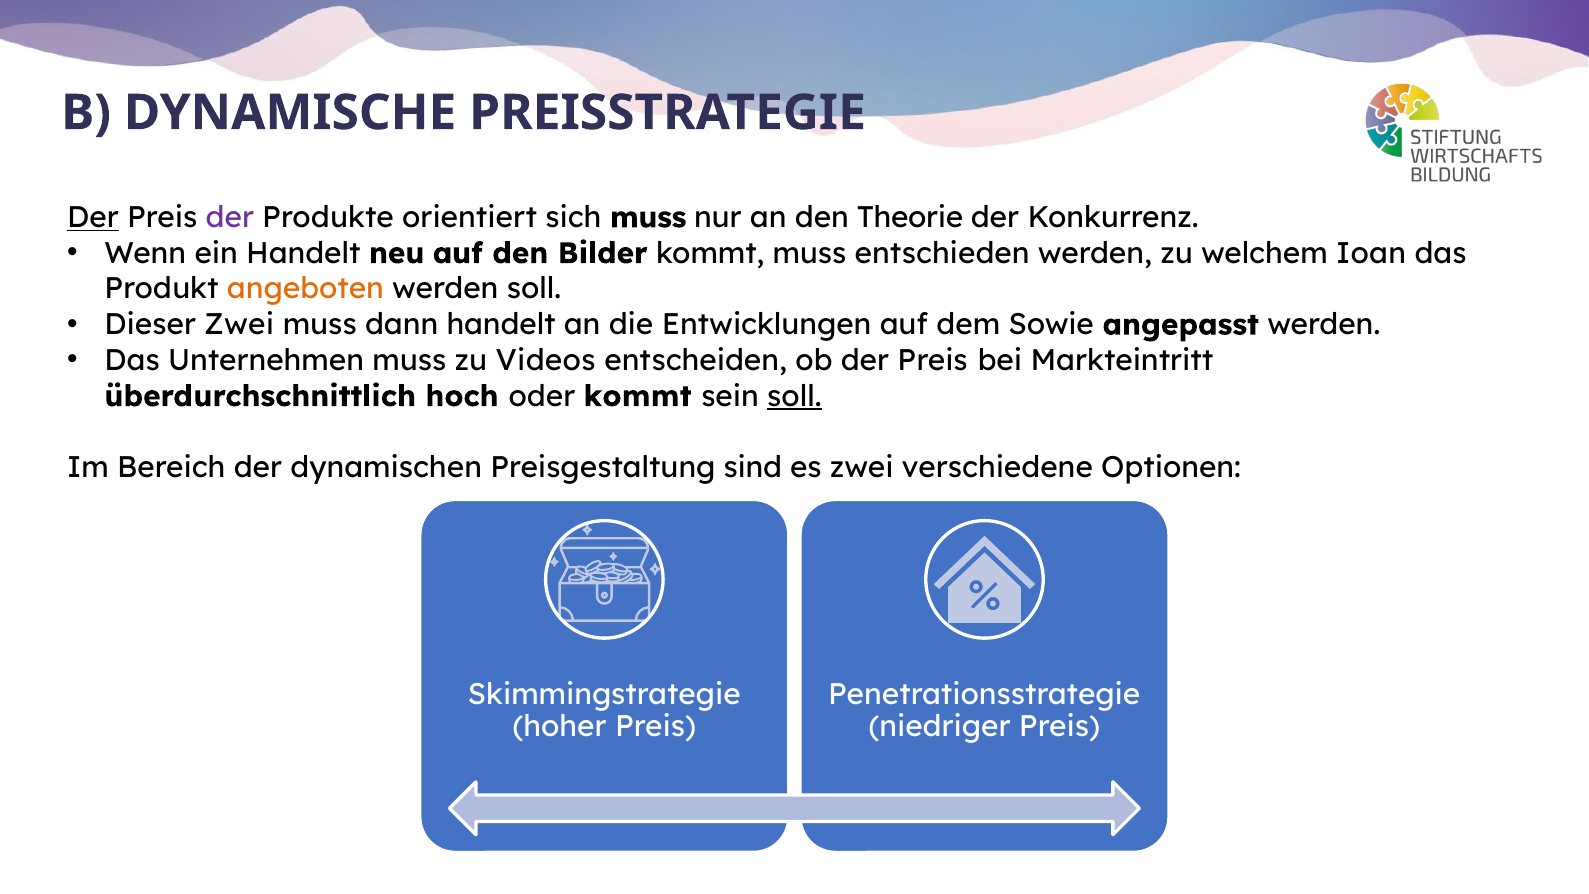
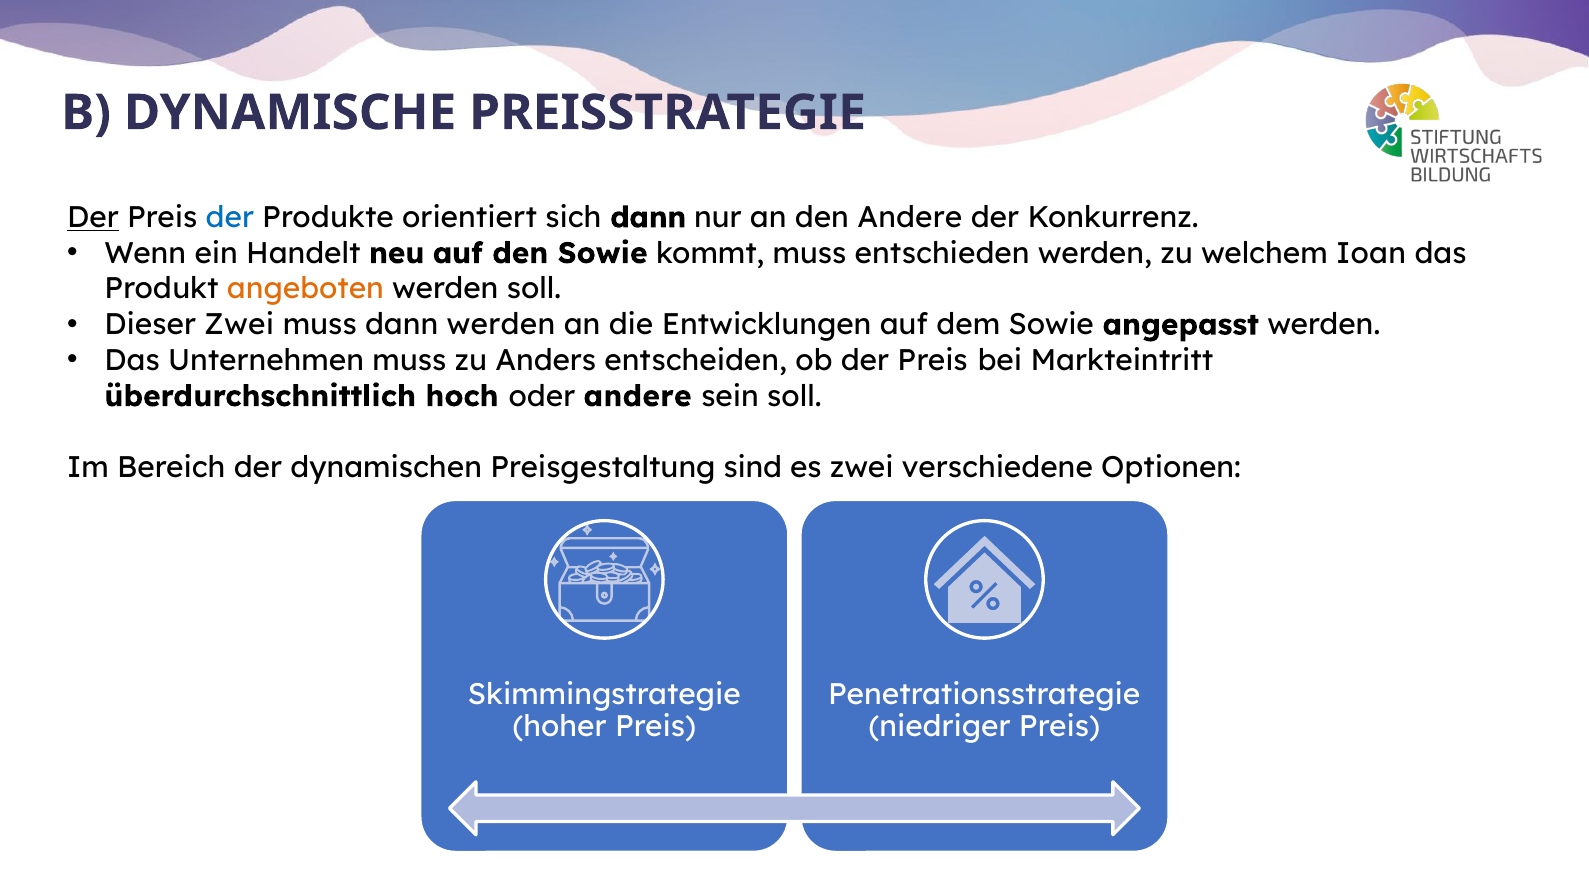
der at (230, 218) colour: purple -> blue
sich muss: muss -> dann
den Theorie: Theorie -> Andere
den Bilder: Bilder -> Sowie
dann handelt: handelt -> werden
Videos: Videos -> Anders
oder kommt: kommt -> andere
soll at (794, 396) underline: present -> none
